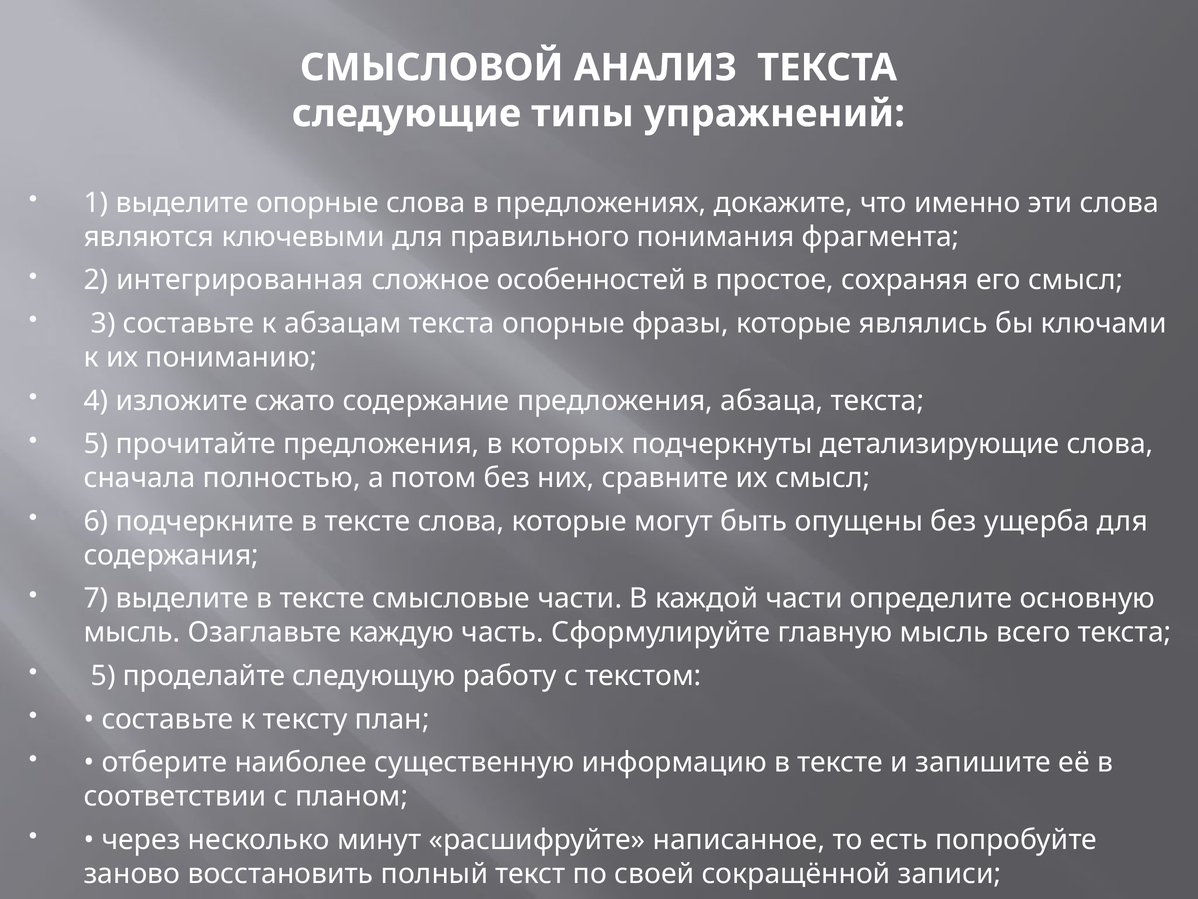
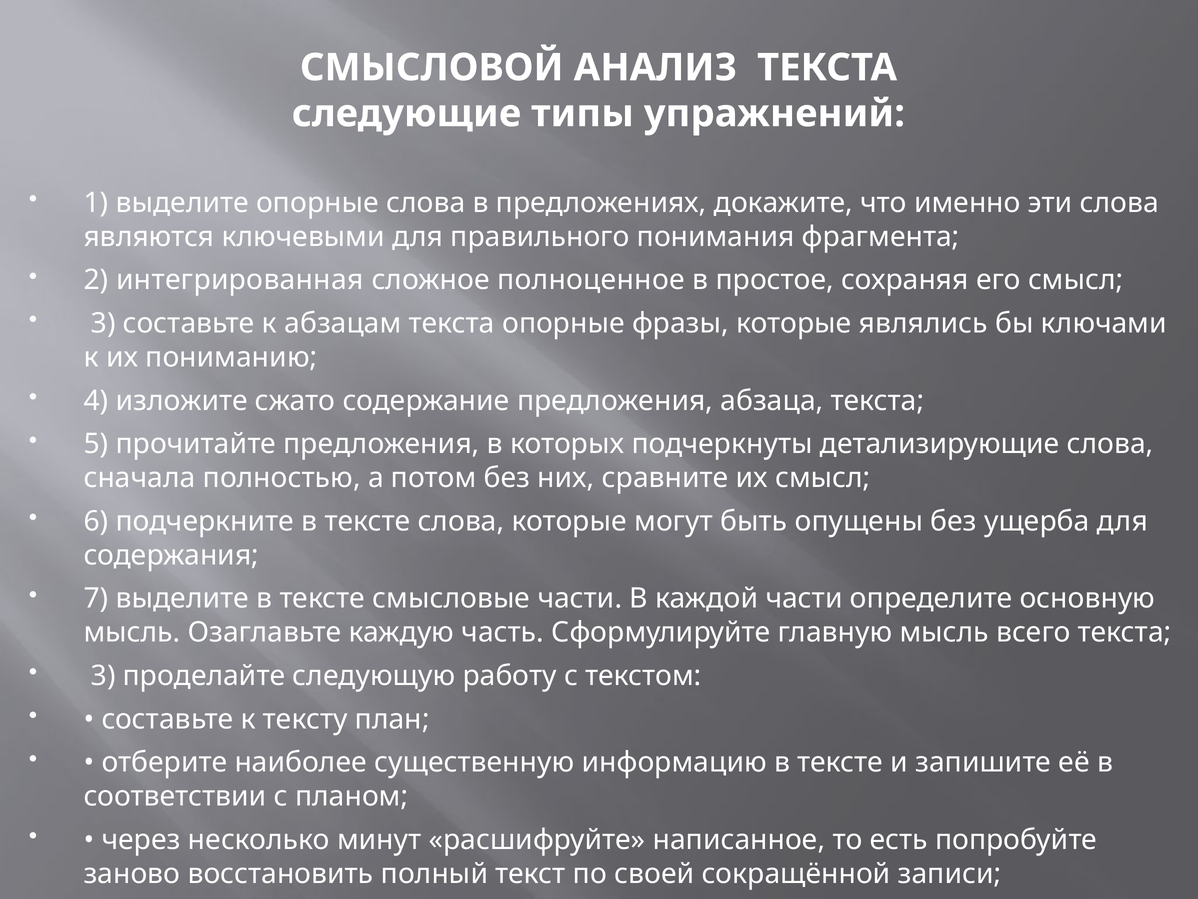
особенностей: особенностей -> полноценное
5 at (103, 676): 5 -> 3
